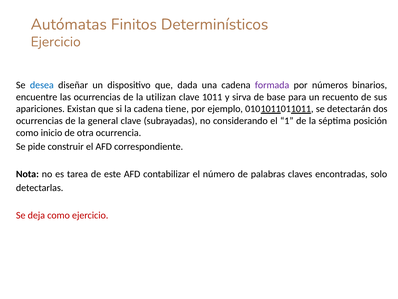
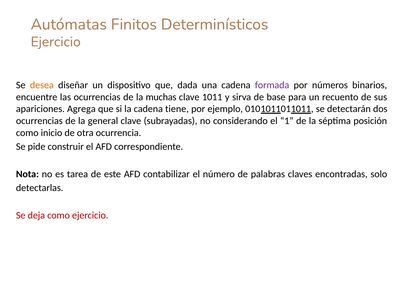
desea colour: blue -> orange
utilizan: utilizan -> muchas
Existan: Existan -> Agrega
